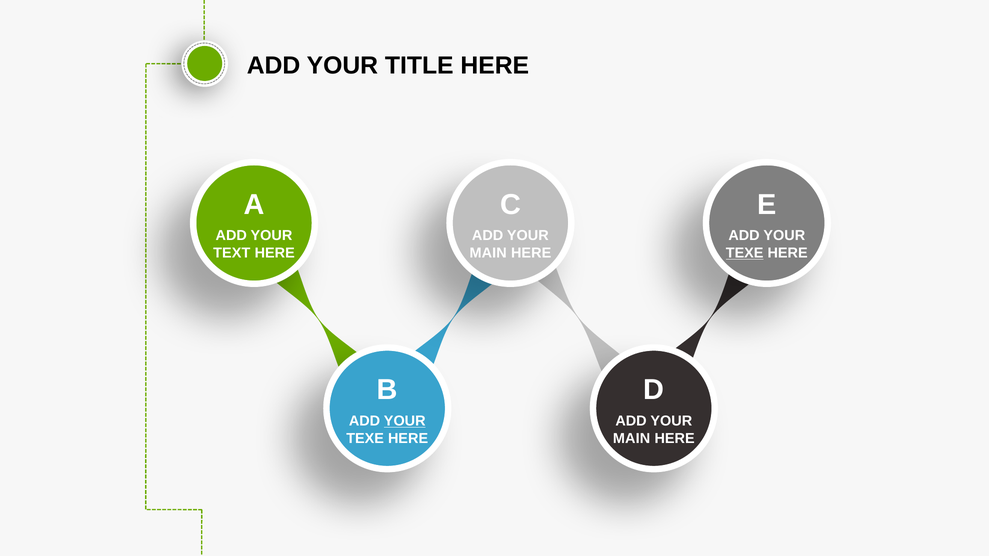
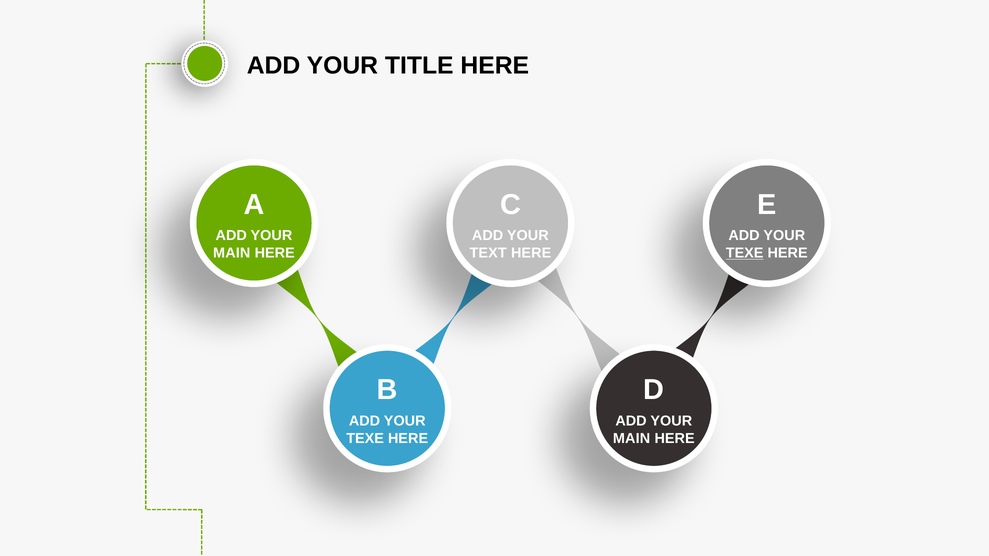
TEXT at (232, 253): TEXT -> MAIN
MAIN at (488, 253): MAIN -> TEXT
YOUR at (405, 421) underline: present -> none
